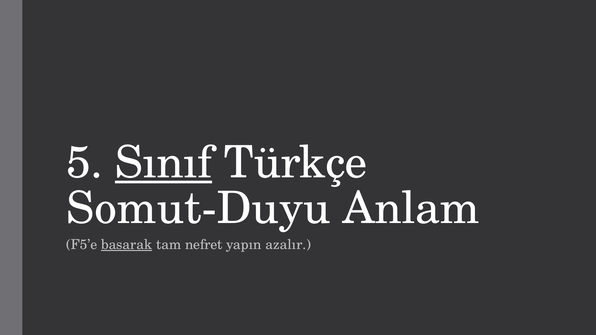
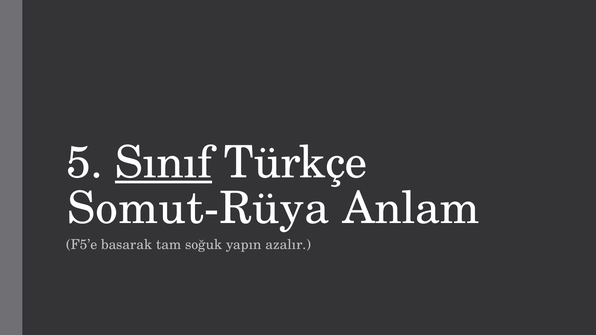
Somut-Duyu: Somut-Duyu -> Somut-Rüya
basarak underline: present -> none
nefret: nefret -> soğuk
